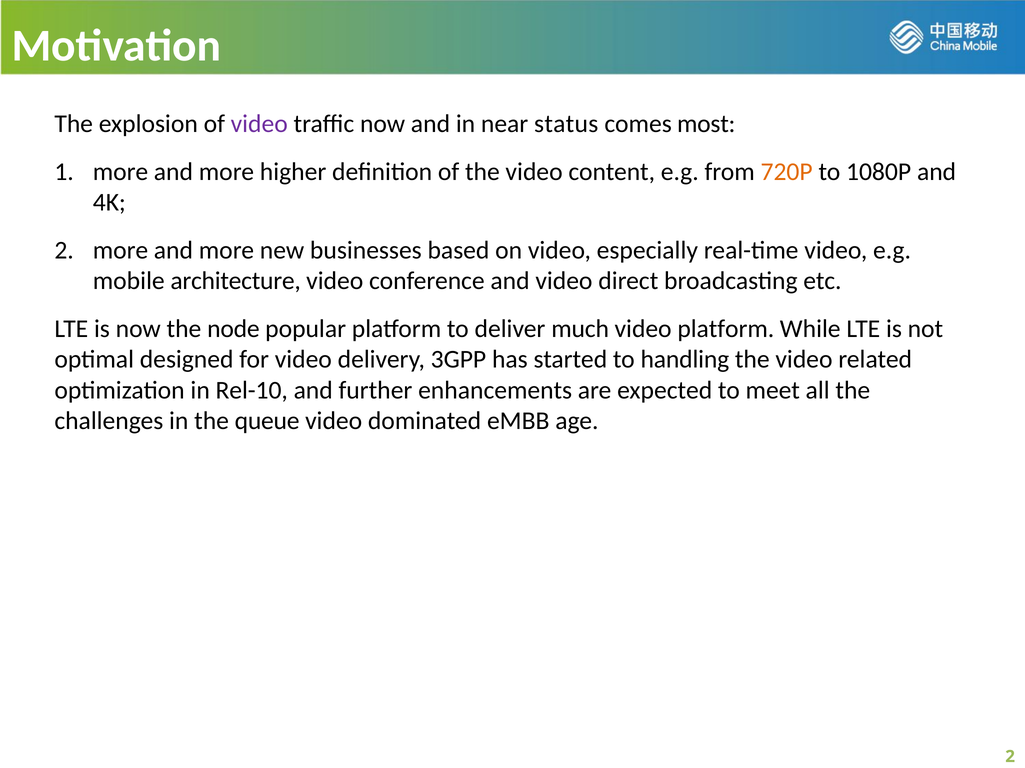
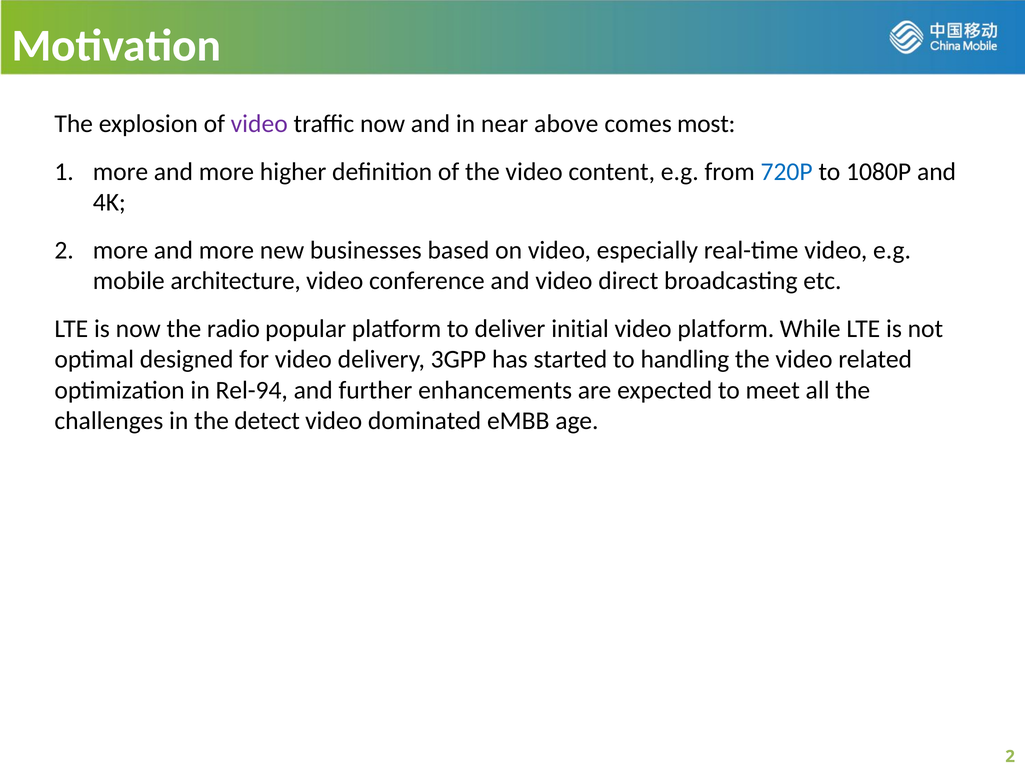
status: status -> above
720P colour: orange -> blue
node: node -> radio
much: much -> initial
Rel-10: Rel-10 -> Rel-94
queue: queue -> detect
